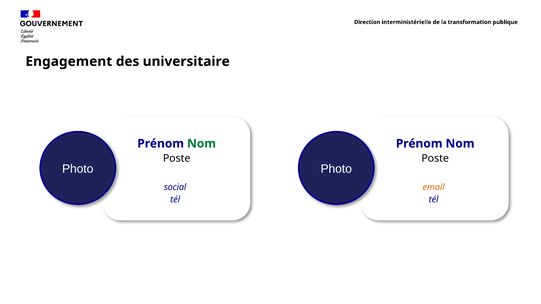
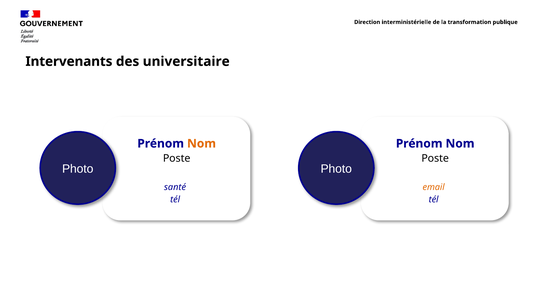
Engagement: Engagement -> Intervenants
Nom at (202, 144) colour: green -> orange
social: social -> santé
